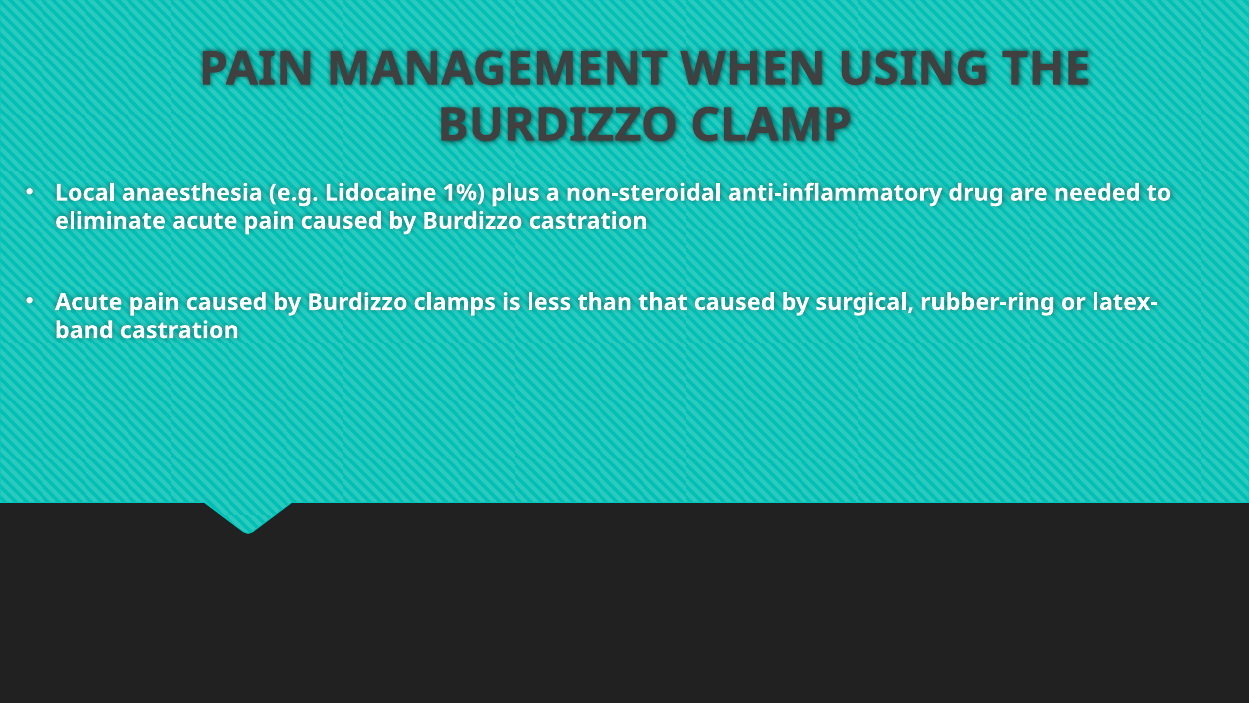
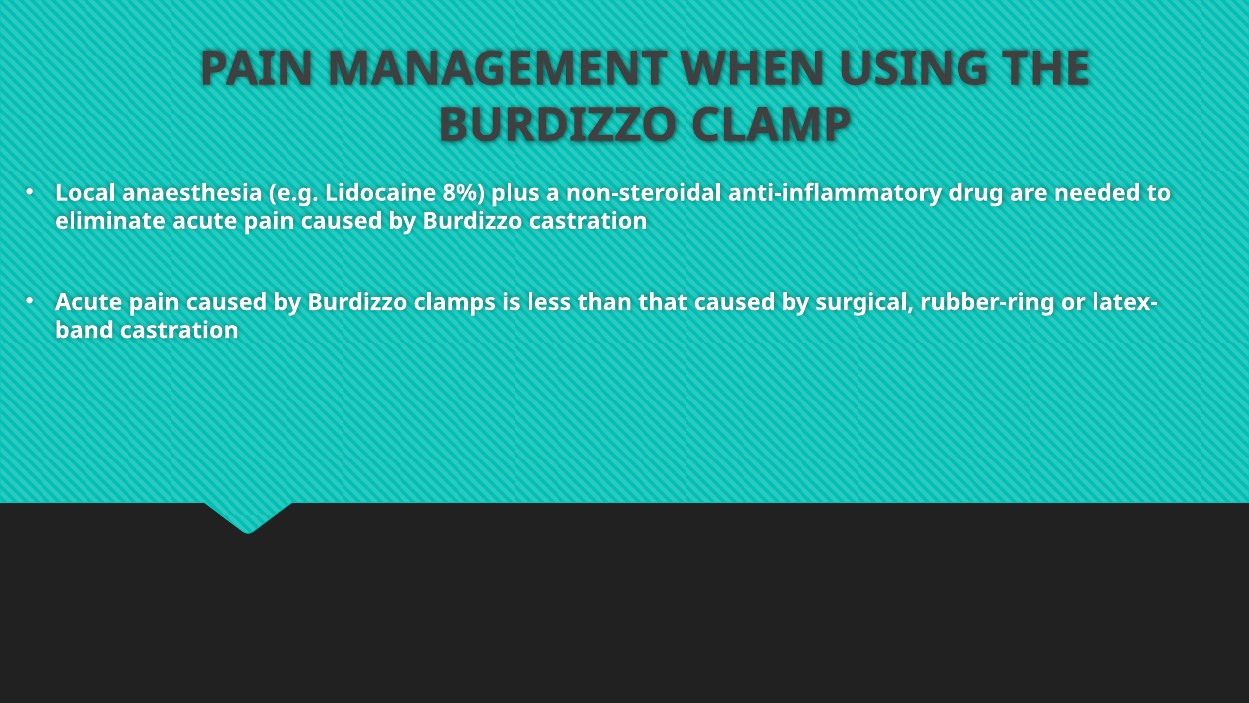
1%: 1% -> 8%
